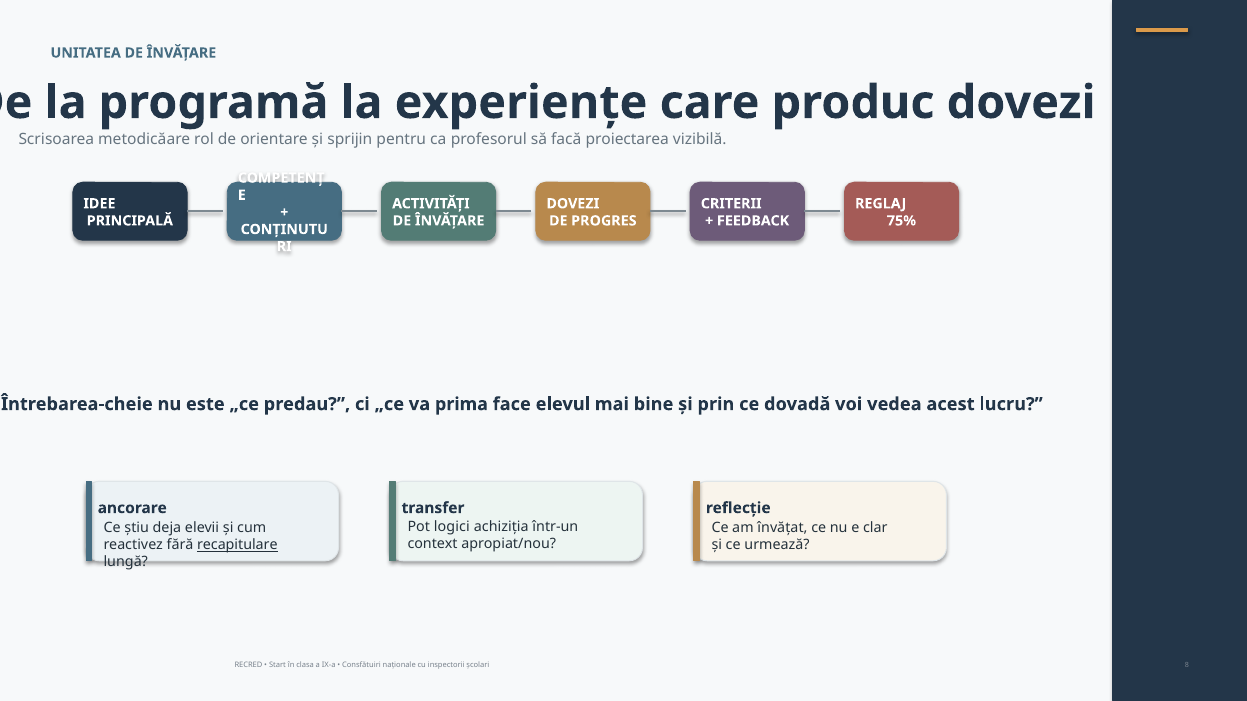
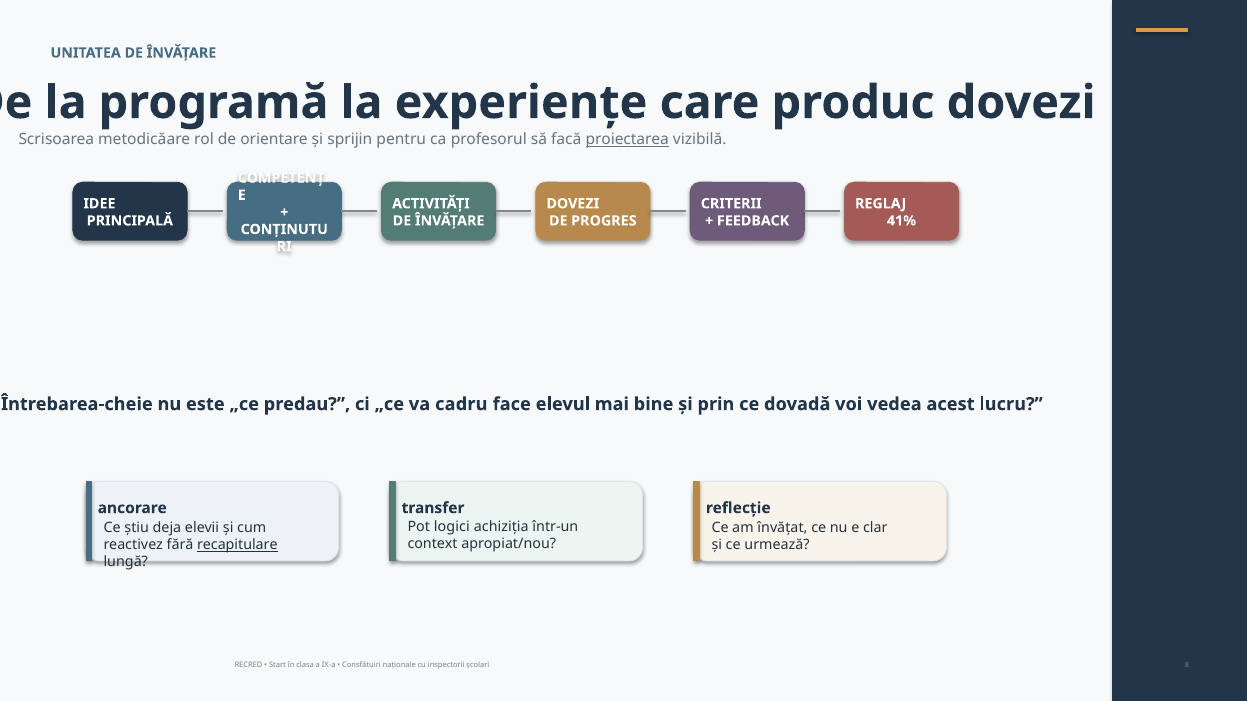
proiectarea underline: none -> present
75%: 75% -> 41%
prima: prima -> cadru
